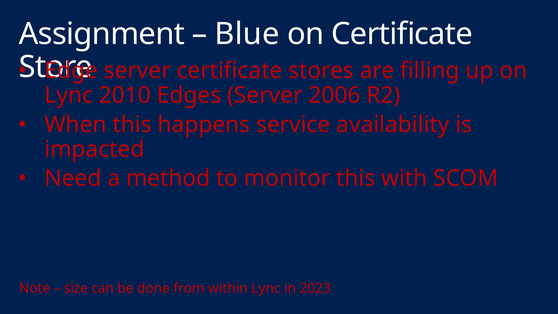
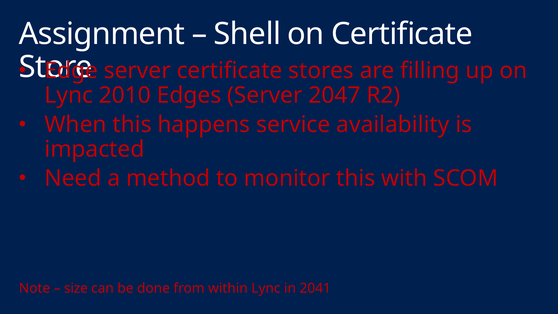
Blue: Blue -> Shell
2006: 2006 -> 2047
2023: 2023 -> 2041
